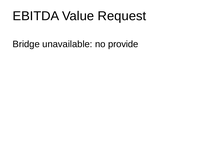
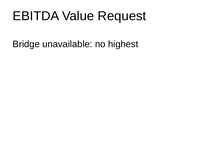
provide: provide -> highest
